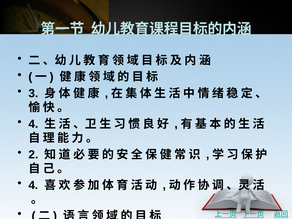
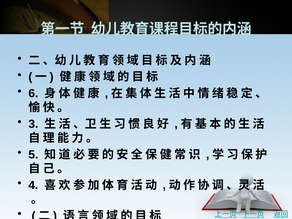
3 at (33, 93): 3 -> 6
4 at (33, 124): 4 -> 3
2 at (33, 155): 2 -> 5
